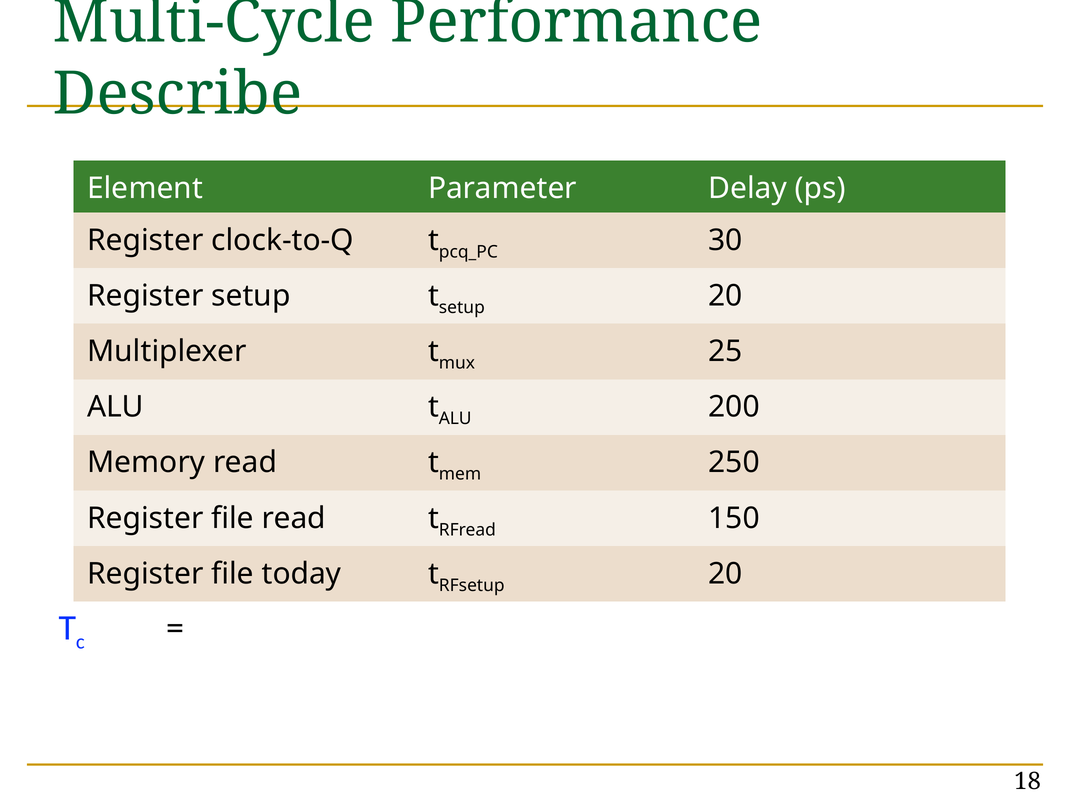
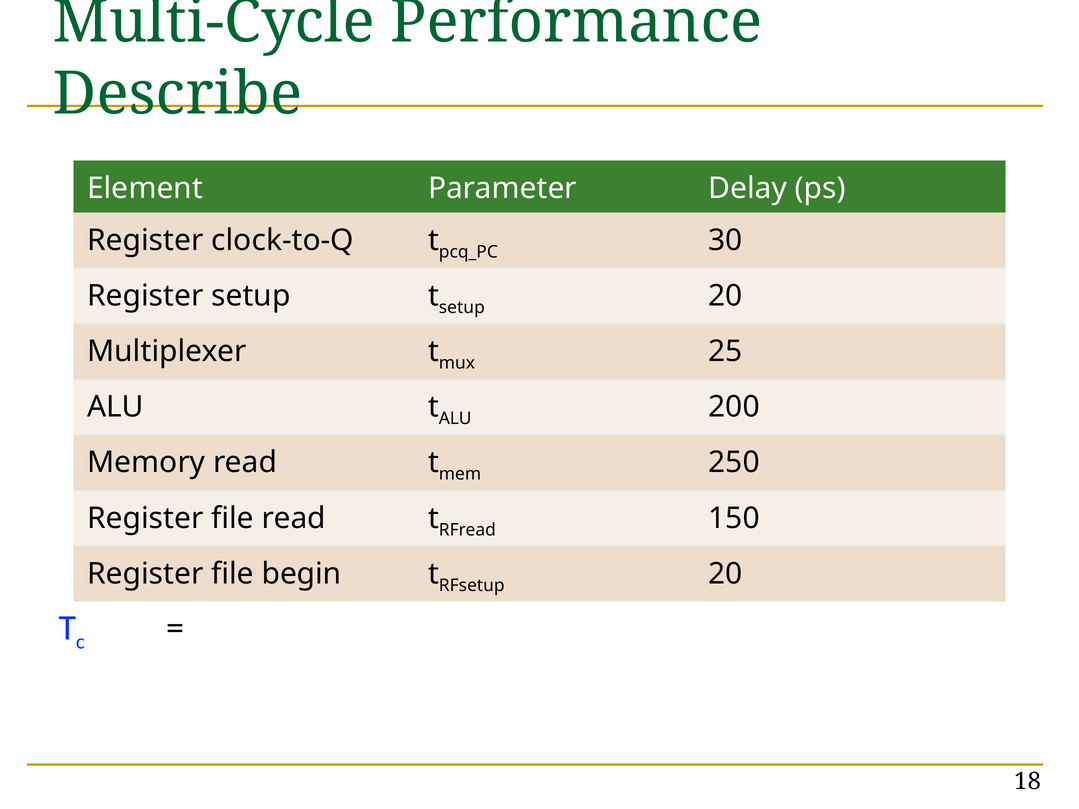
today: today -> begin
